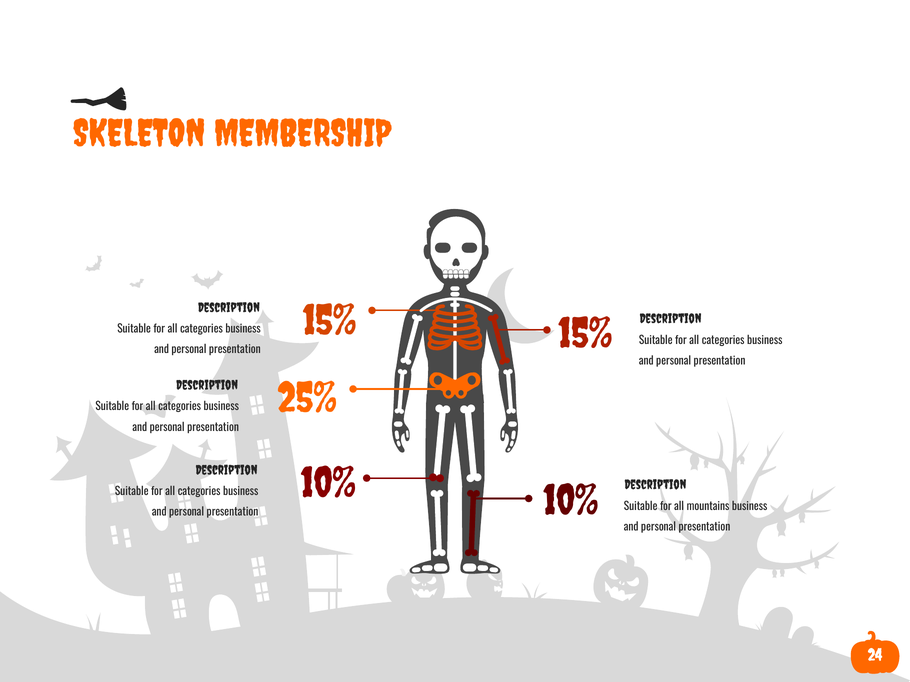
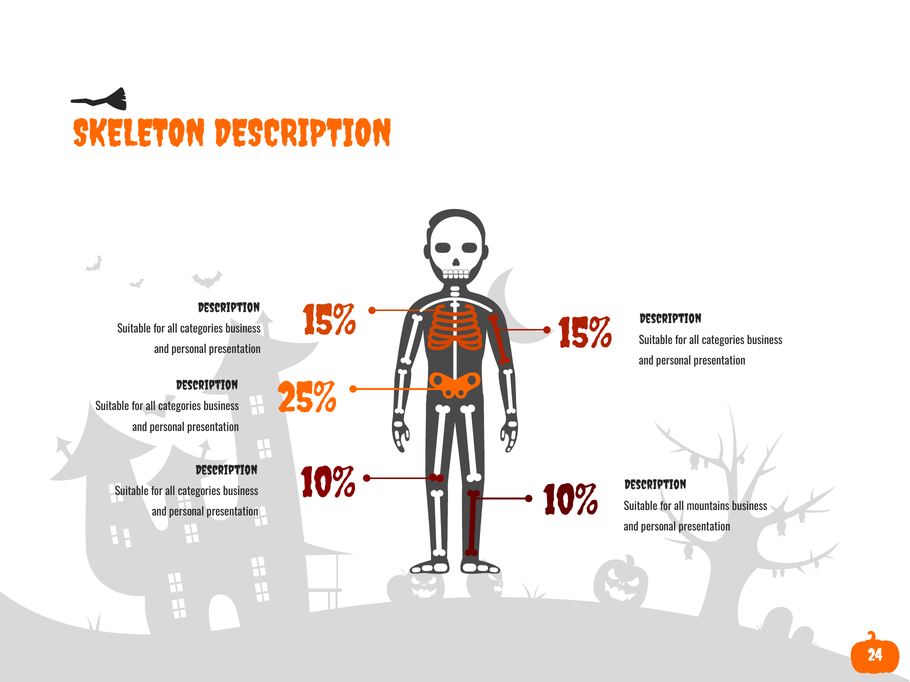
SKELETON MEMBERSHIP: MEMBERSHIP -> DESCRIPTION
